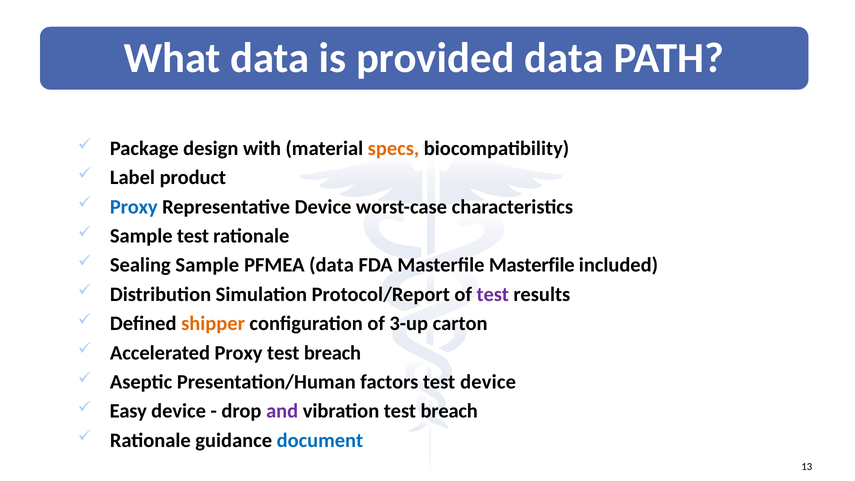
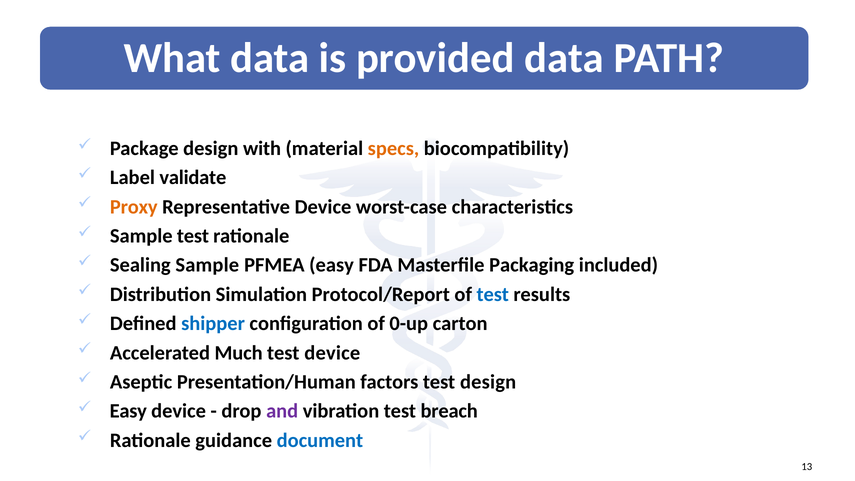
product: product -> validate
Proxy at (134, 207) colour: blue -> orange
PFMEA data: data -> easy
Masterfile Masterfile: Masterfile -> Packaging
test at (493, 294) colour: purple -> blue
shipper colour: orange -> blue
3-up: 3-up -> 0-up
Accelerated Proxy: Proxy -> Much
breach at (332, 353): breach -> device
test device: device -> design
